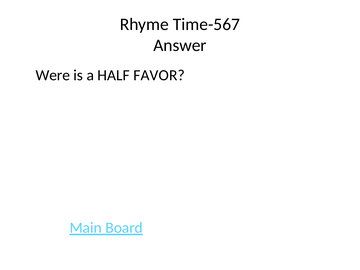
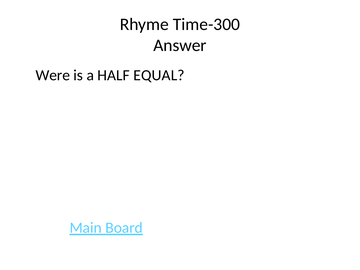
Time-567: Time-567 -> Time-300
FAVOR: FAVOR -> EQUAL
